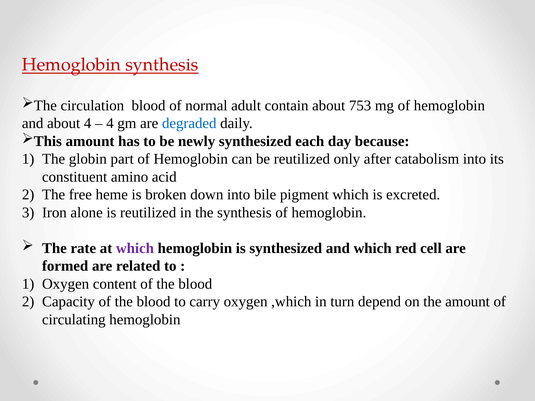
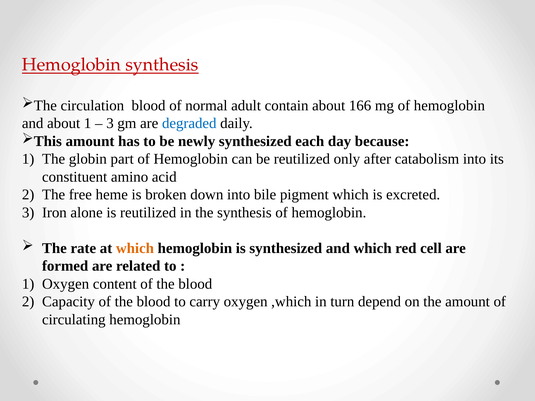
753: 753 -> 166
about 4: 4 -> 1
4 at (110, 123): 4 -> 3
which at (135, 248) colour: purple -> orange
